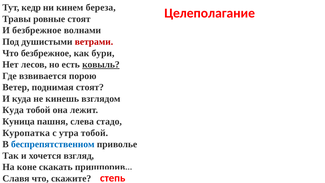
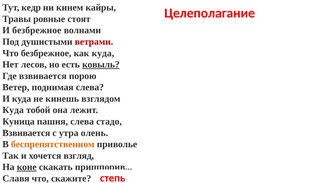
береза: береза -> кайры
как бури: бури -> куда
поднимая стоят: стоят -> слева
Куропатка at (26, 133): Куропатка -> Взвивается
утра тобой: тобой -> олень
беспрепятственном colour: blue -> orange
коне underline: none -> present
